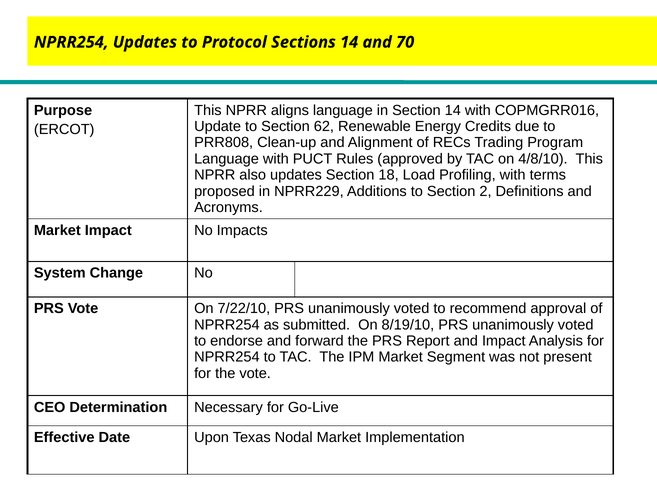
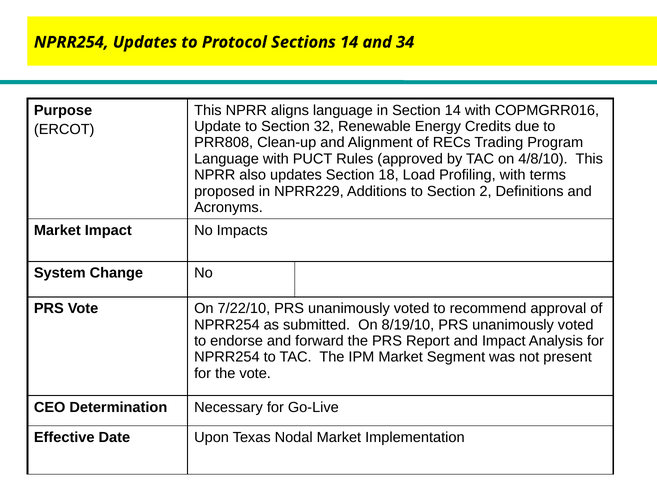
70: 70 -> 34
62: 62 -> 32
